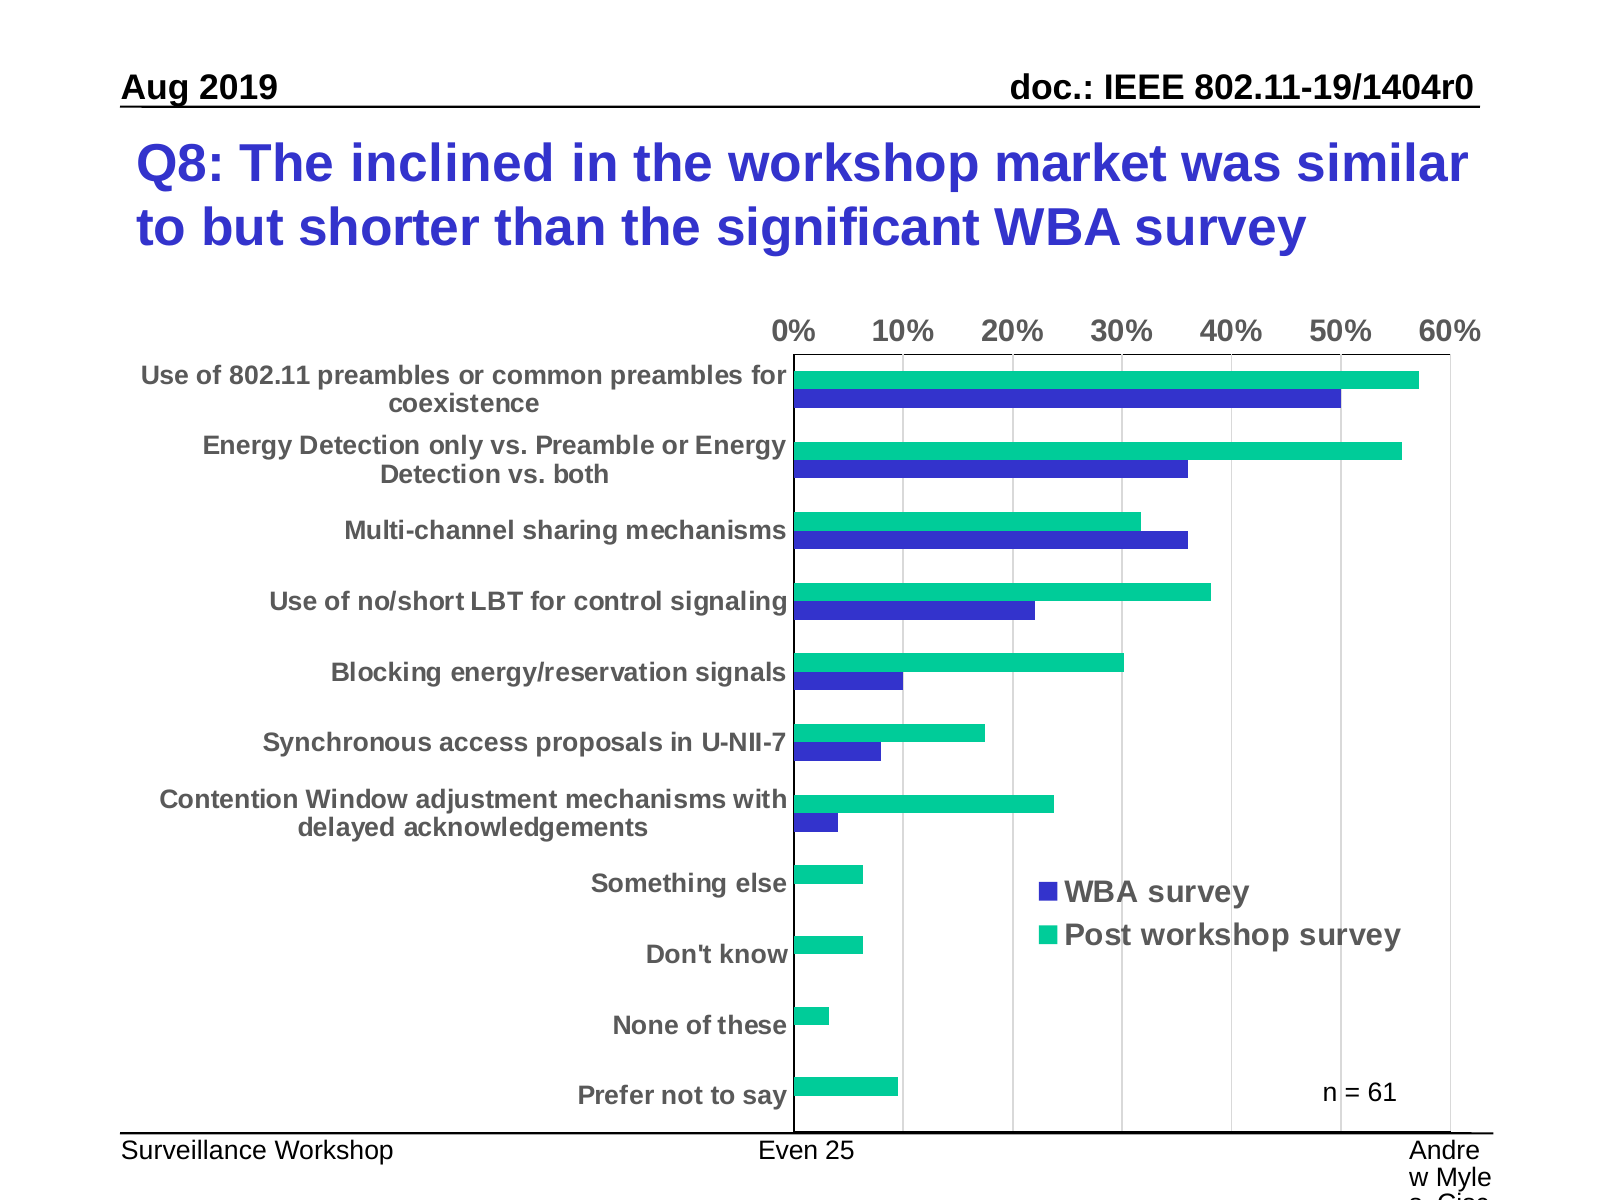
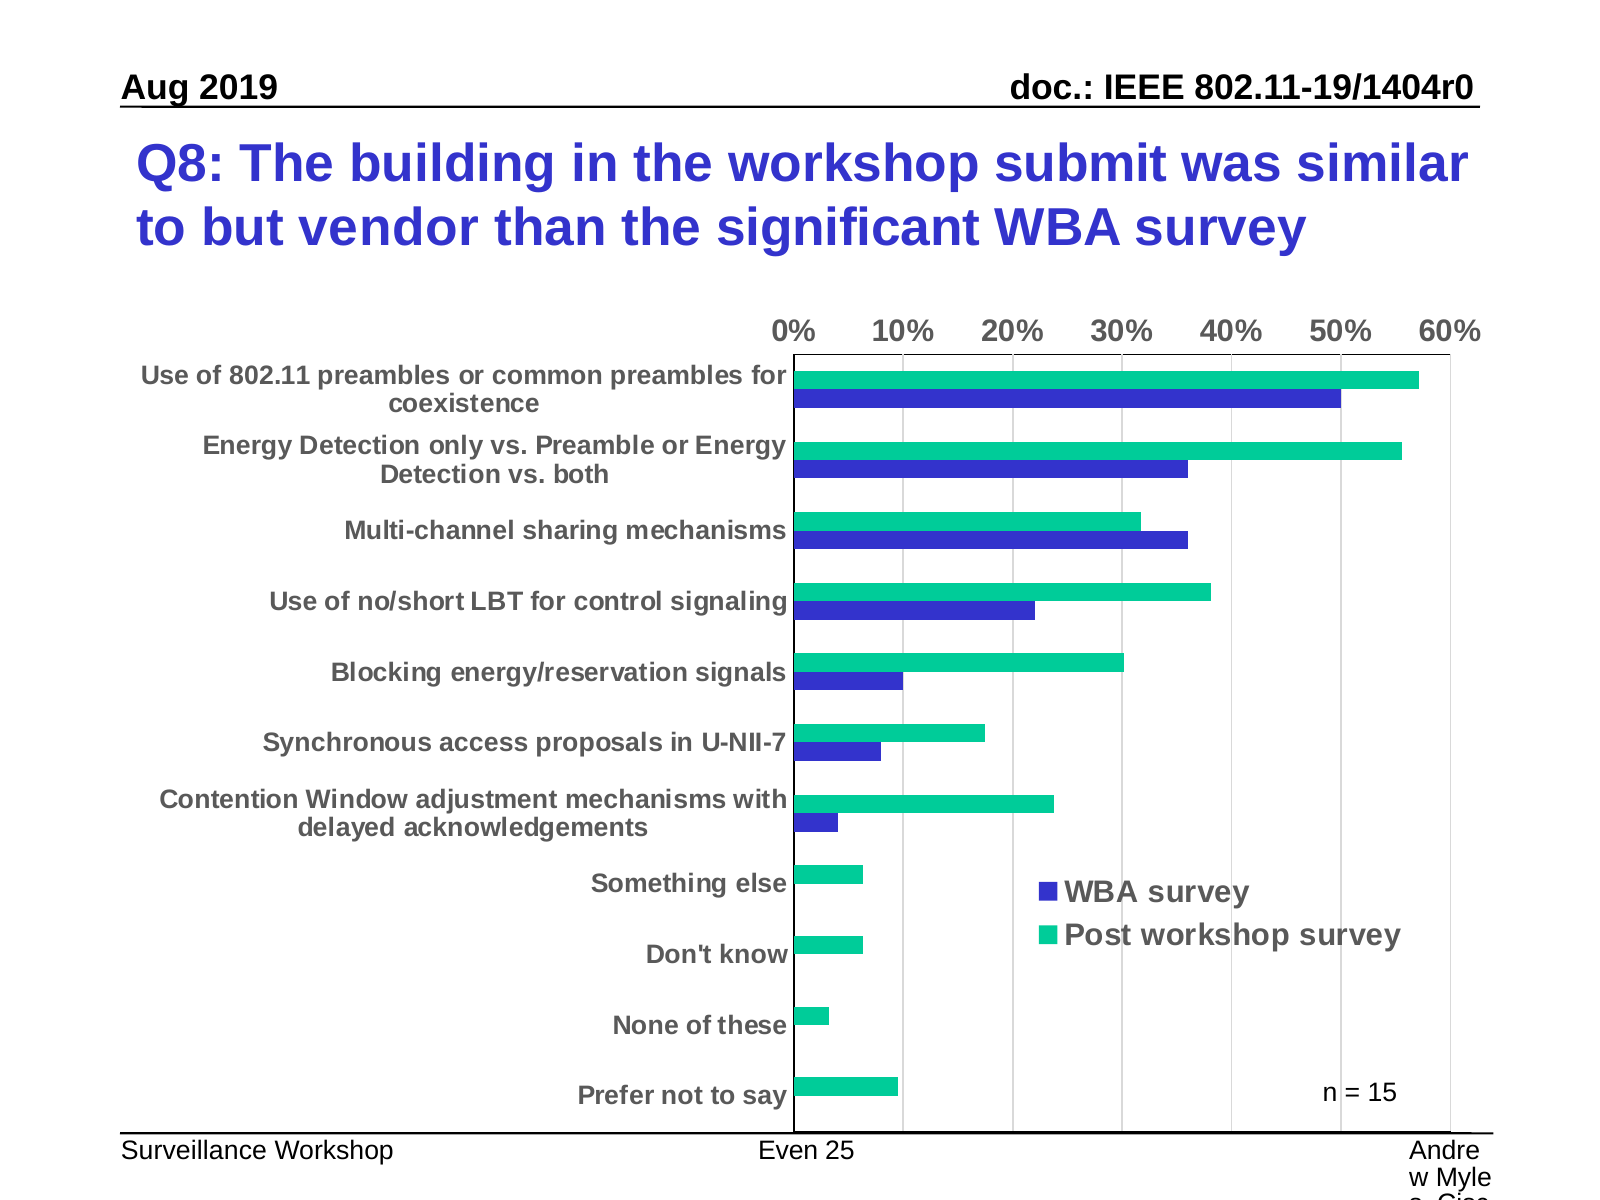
inclined: inclined -> building
market: market -> submit
shorter: shorter -> vendor
61: 61 -> 15
